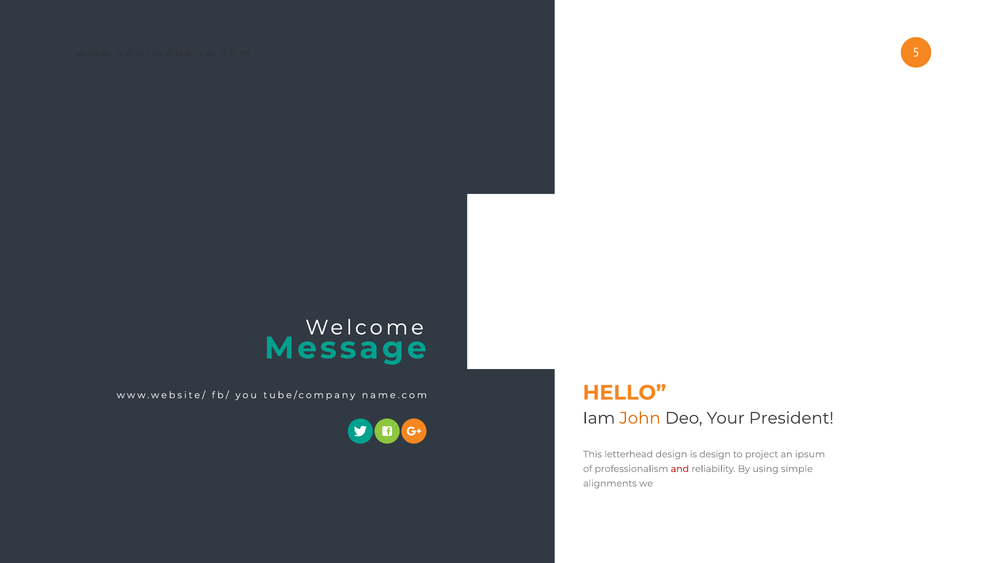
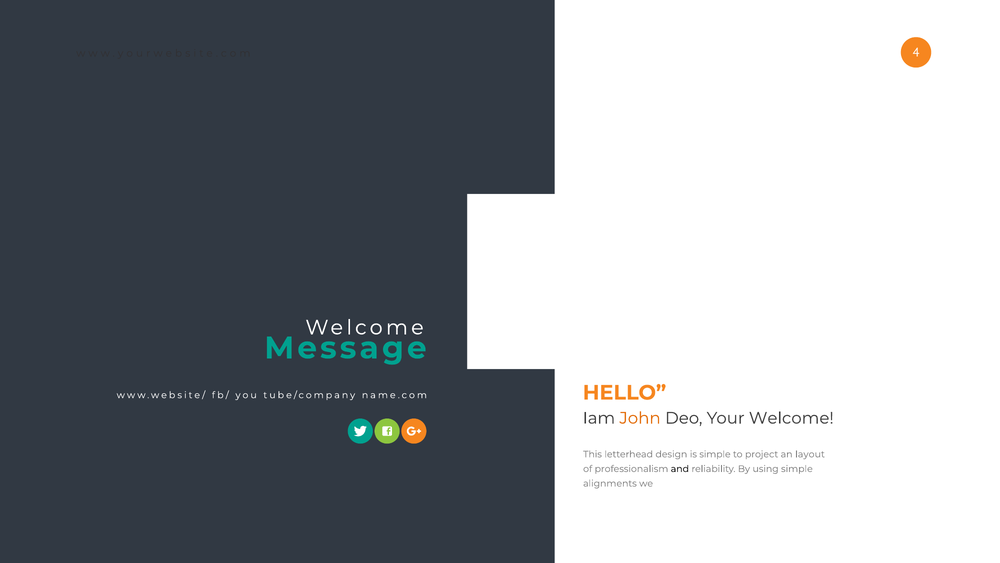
5: 5 -> 4
Your President: President -> Welcome
is design: design -> simple
ipsum: ipsum -> layout
and colour: red -> black
